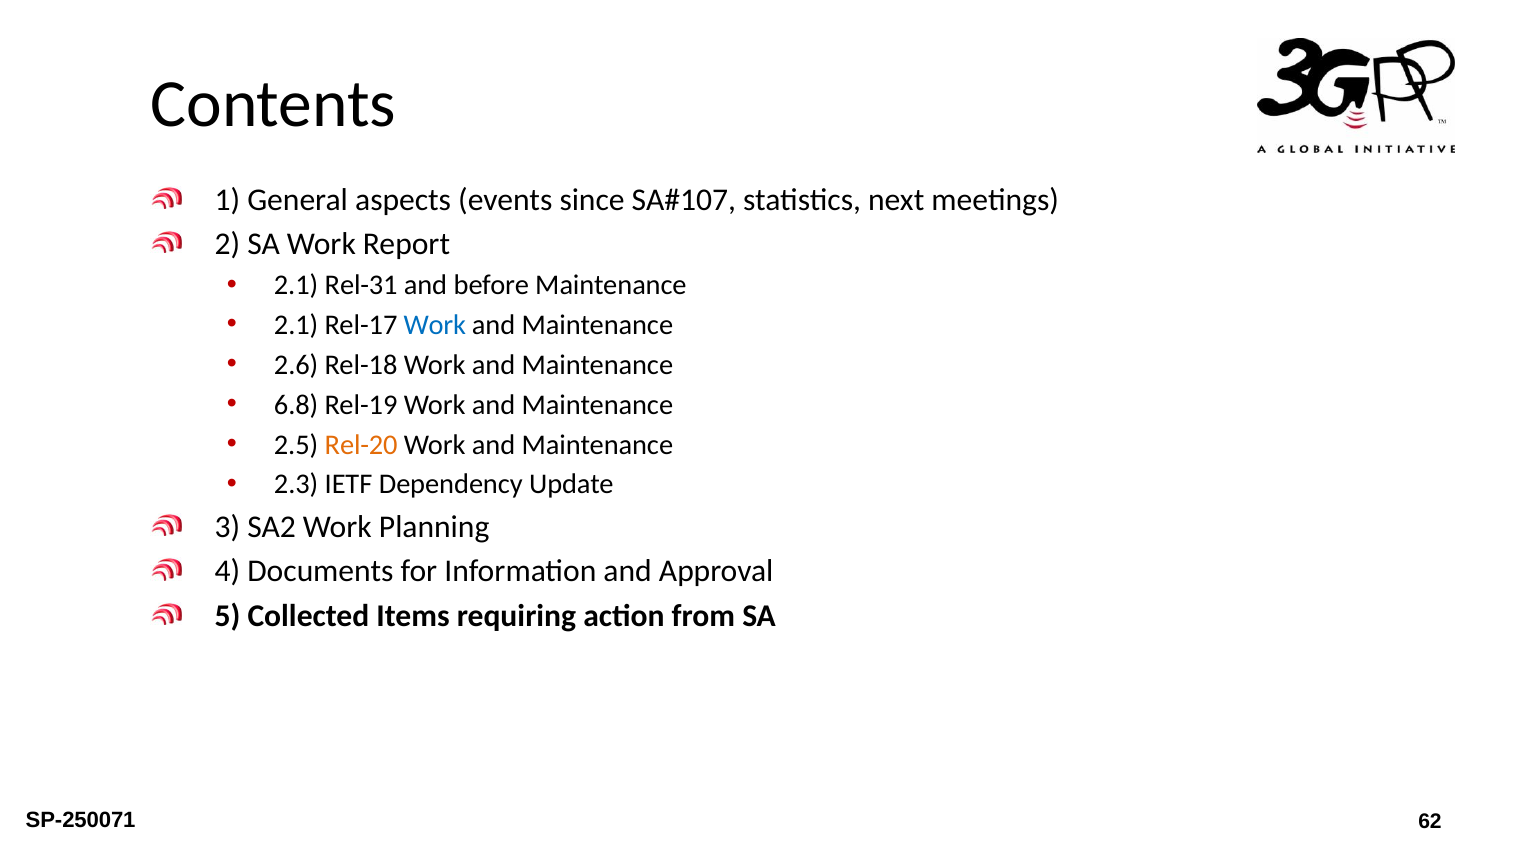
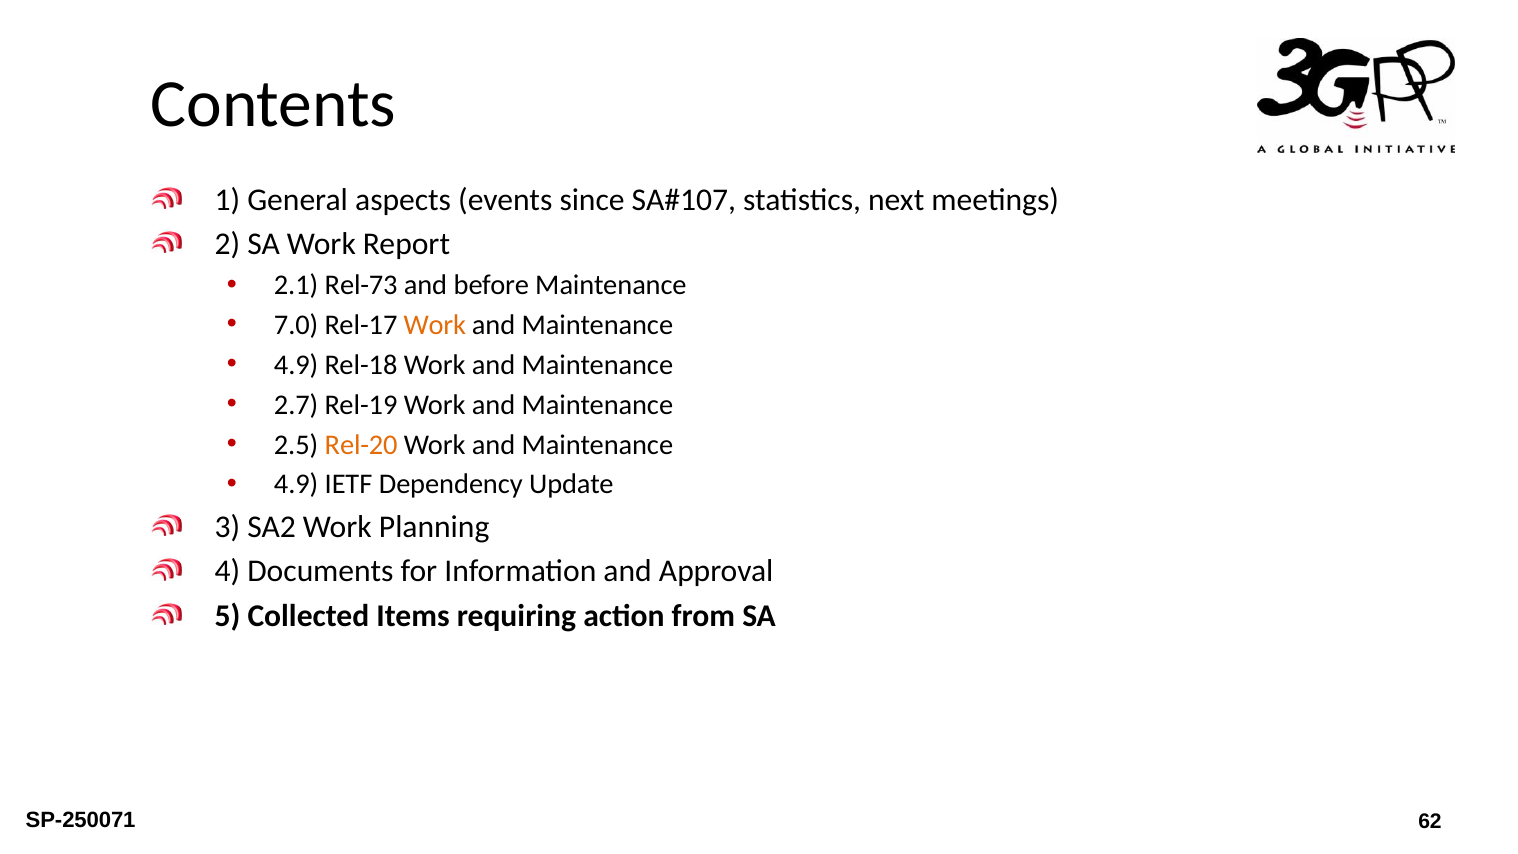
Rel-31: Rel-31 -> Rel-73
2.1 at (296, 325): 2.1 -> 7.0
Work at (435, 325) colour: blue -> orange
2.6 at (296, 365): 2.6 -> 4.9
6.8: 6.8 -> 2.7
2.3 at (296, 484): 2.3 -> 4.9
